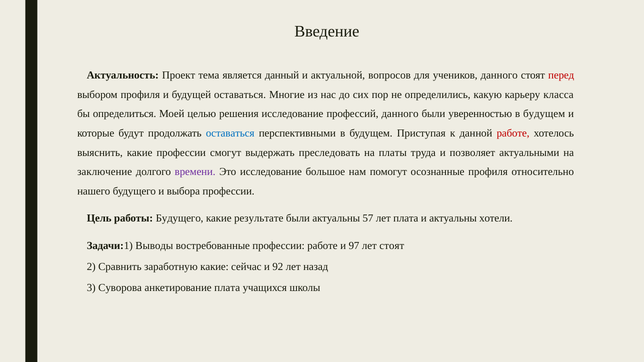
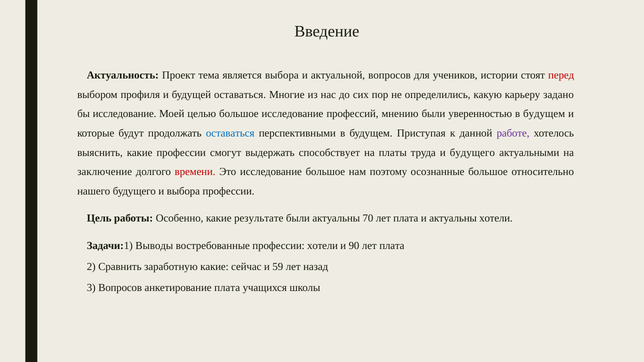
является данный: данный -> выбора
учеников данного: данного -> истории
класса: класса -> задано
бы определиться: определиться -> исследование
целью решения: решения -> большое
профессий данного: данного -> мнению
работе at (513, 133) colour: red -> purple
преследовать: преследовать -> способствует
и позволяет: позволяет -> будущего
времени colour: purple -> red
помогут: помогут -> поэтому
осознанные профиля: профиля -> большое
работы Будущего: Будущего -> Особенно
57: 57 -> 70
профессии работе: работе -> хотели
97: 97 -> 90
стоят at (392, 246): стоят -> плата
92: 92 -> 59
3 Суворова: Суворова -> Вопросов
